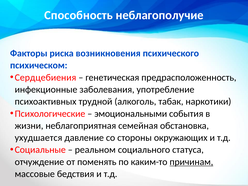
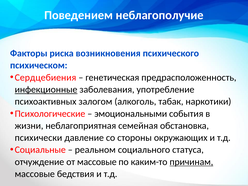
Способность: Способность -> Поведением
инфекционные underline: none -> present
трудной: трудной -> залогом
ухудшается: ухудшается -> психически
от поменять: поменять -> массовые
